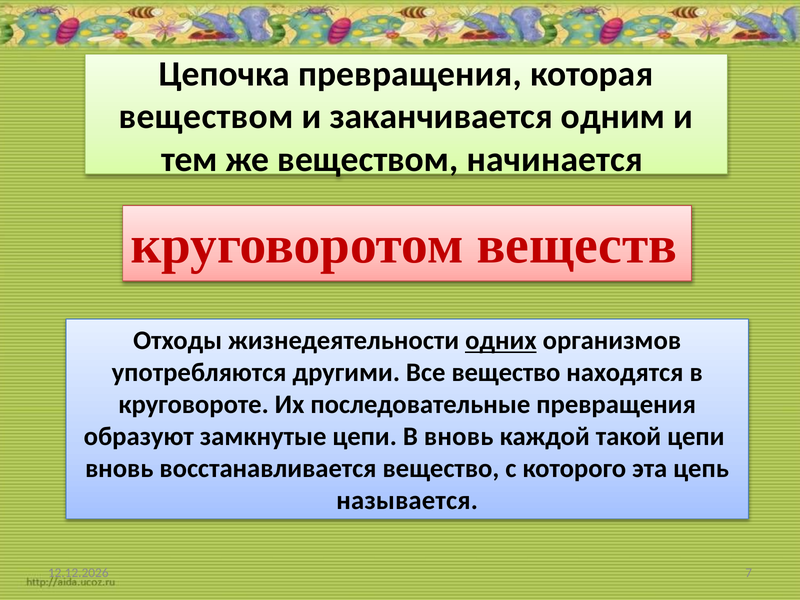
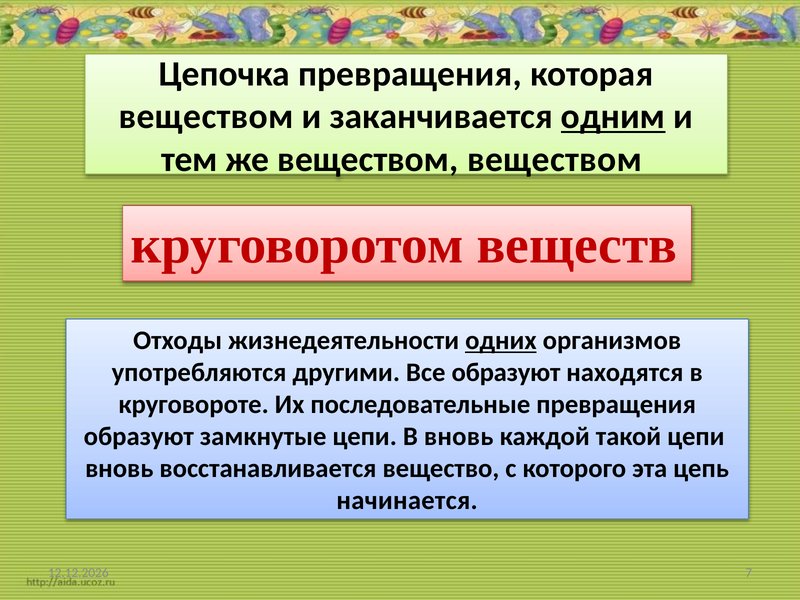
одним underline: none -> present
веществом начинается: начинается -> веществом
Все вещество: вещество -> образуют
называется: называется -> начинается
